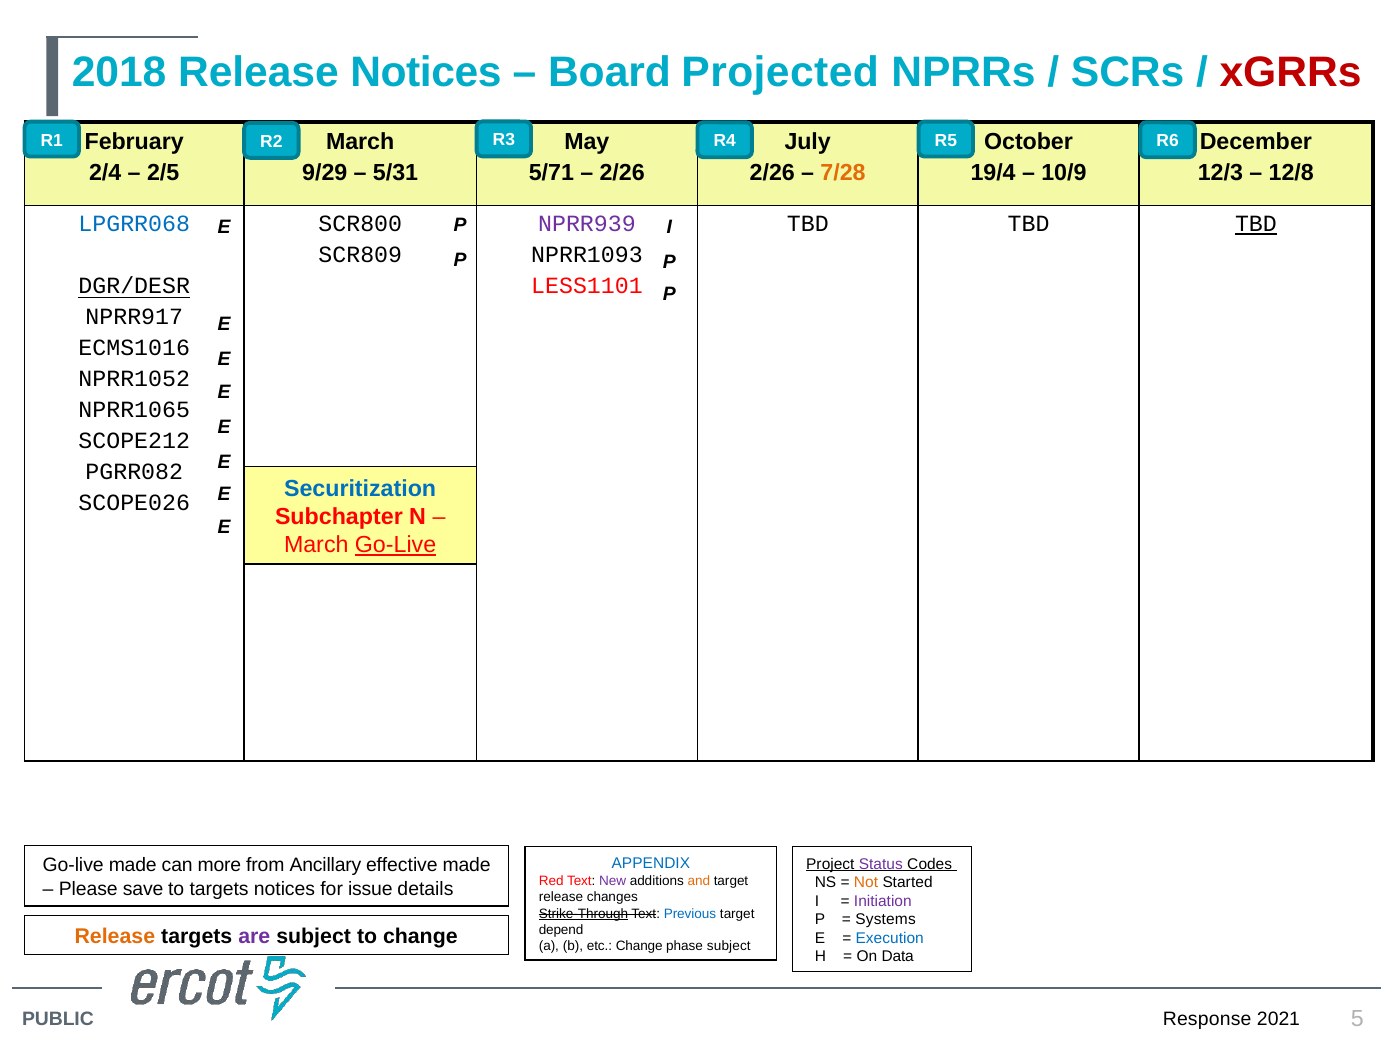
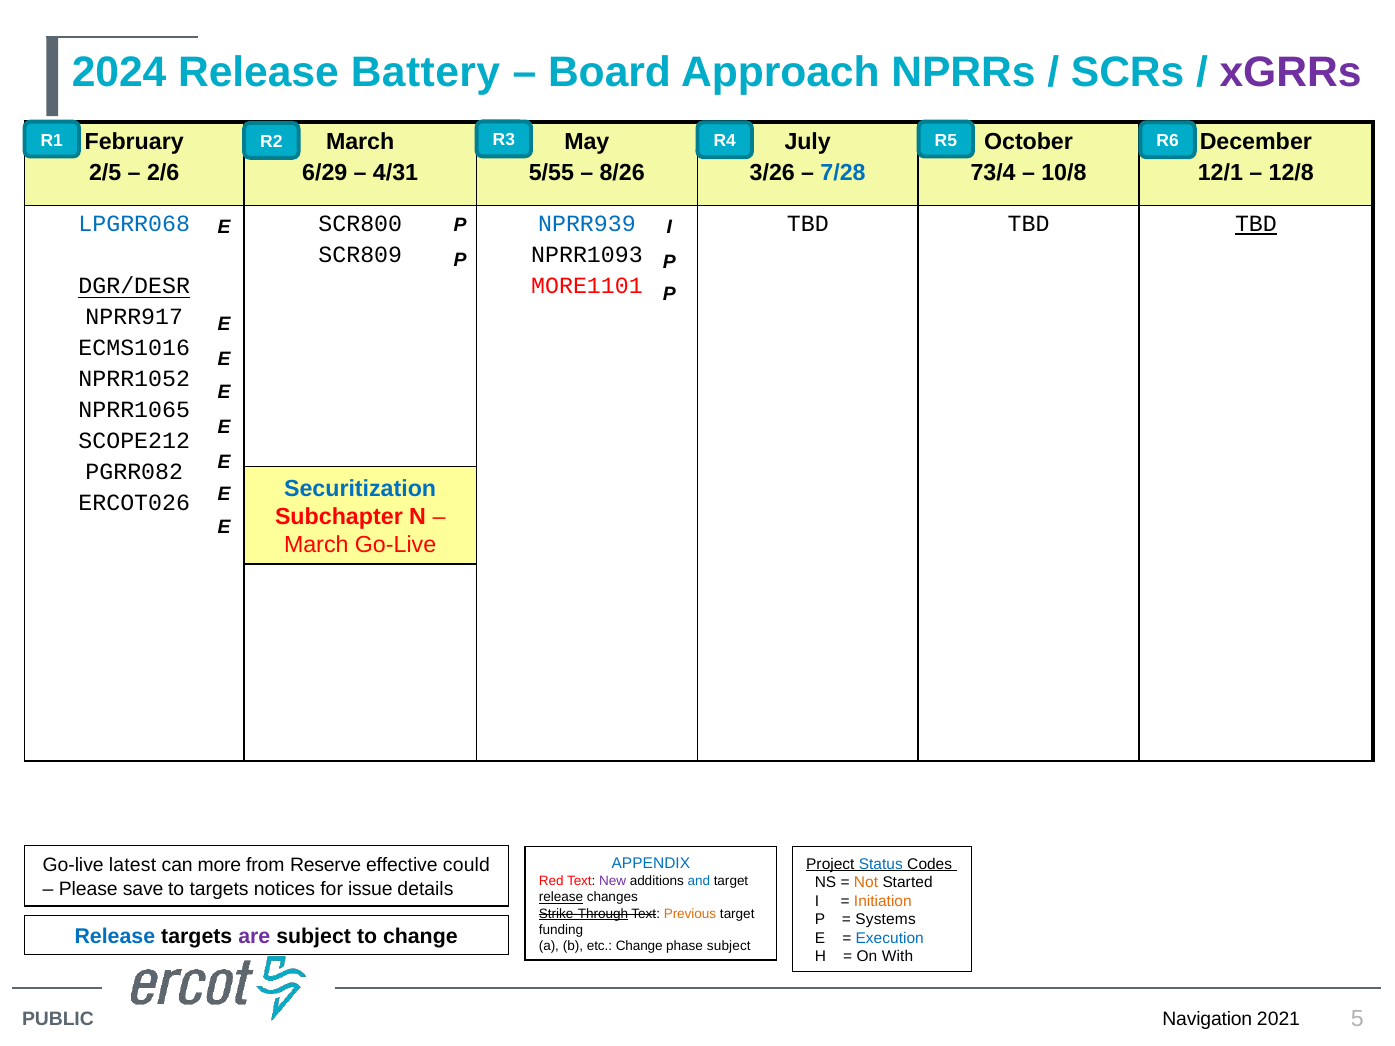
2018: 2018 -> 2024
Release Notices: Notices -> Battery
Projected: Projected -> Approach
xGRRs colour: red -> purple
2/4: 2/4 -> 2/5
2/5: 2/5 -> 2/6
9/29: 9/29 -> 6/29
5/31: 5/31 -> 4/31
5/71: 5/71 -> 5/55
2/26 at (622, 173): 2/26 -> 8/26
2/26 at (772, 173): 2/26 -> 3/26
7/28 colour: orange -> blue
19/4: 19/4 -> 73/4
10/9: 10/9 -> 10/8
12/3: 12/3 -> 12/1
NPRR939 colour: purple -> blue
LESS1101: LESS1101 -> MORE1101
SCOPE026: SCOPE026 -> ERCOT026
Go-Live at (396, 545) underline: present -> none
Go-live made: made -> latest
Ancillary: Ancillary -> Reserve
effective made: made -> could
Status colour: purple -> blue
and colour: orange -> blue
release at (561, 897) underline: none -> present
Initiation colour: purple -> orange
Previous colour: blue -> orange
depend: depend -> funding
Release at (115, 937) colour: orange -> blue
Data: Data -> With
Response: Response -> Navigation
